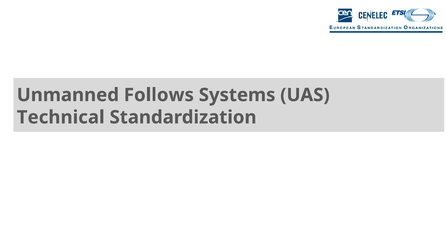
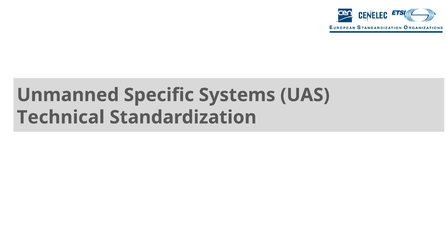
Follows: Follows -> Specific
